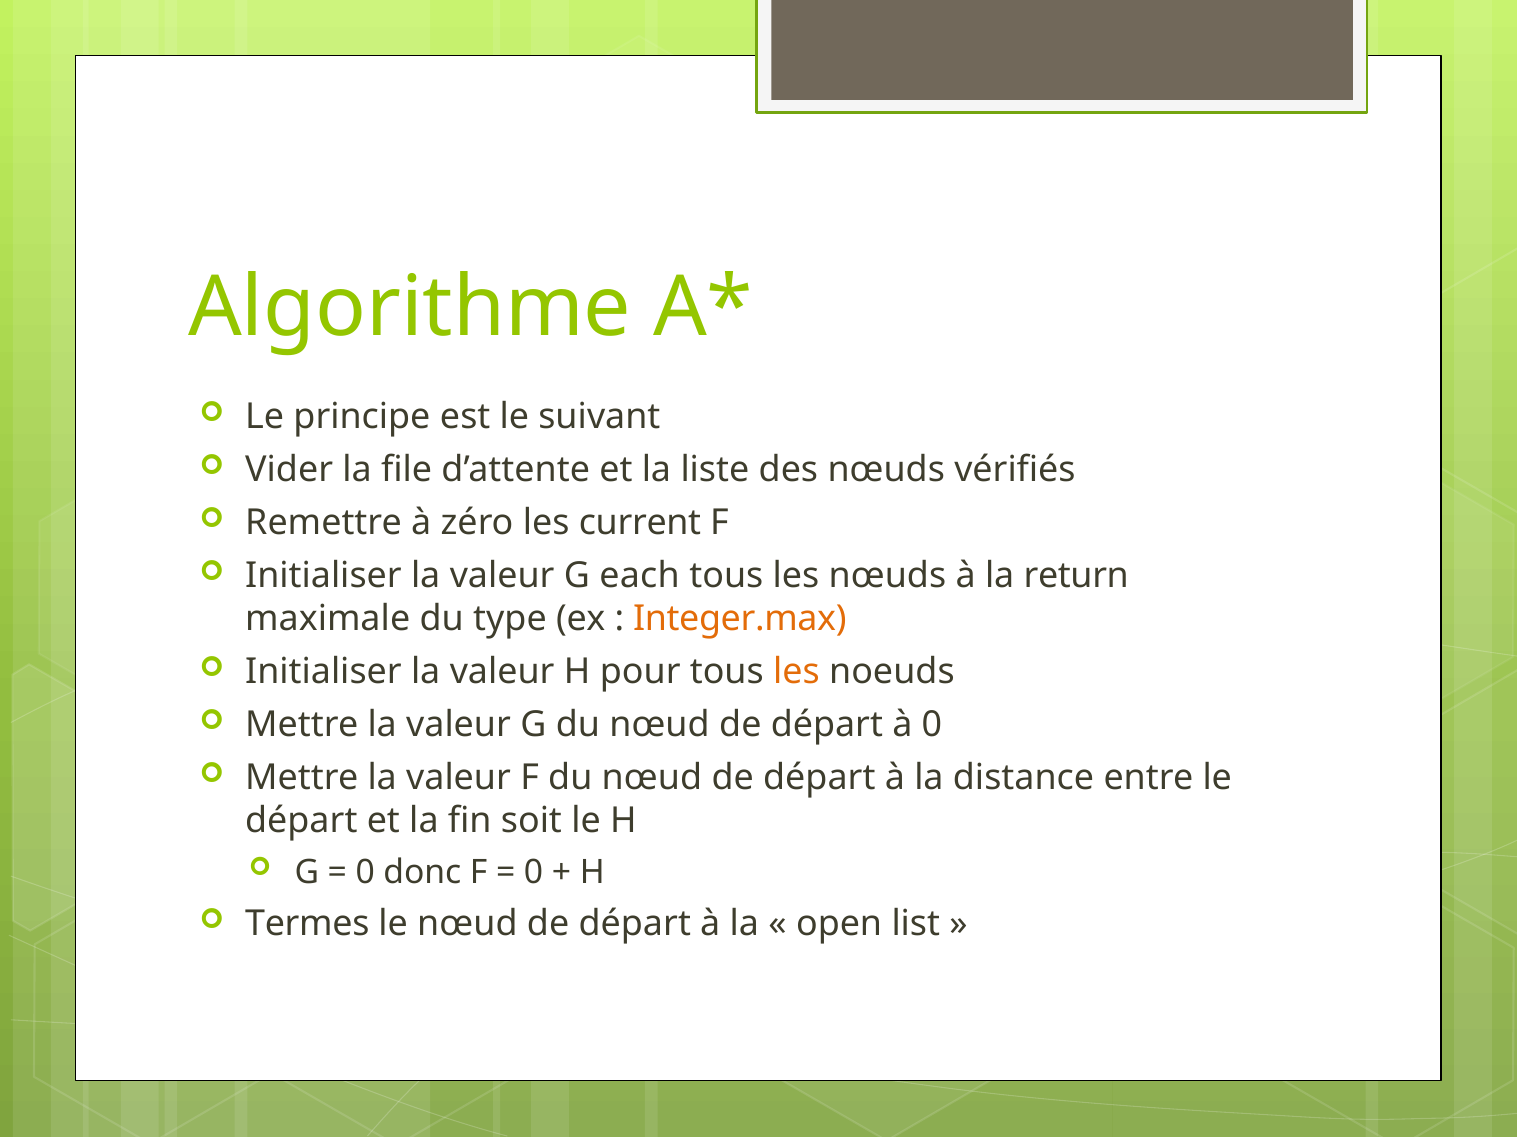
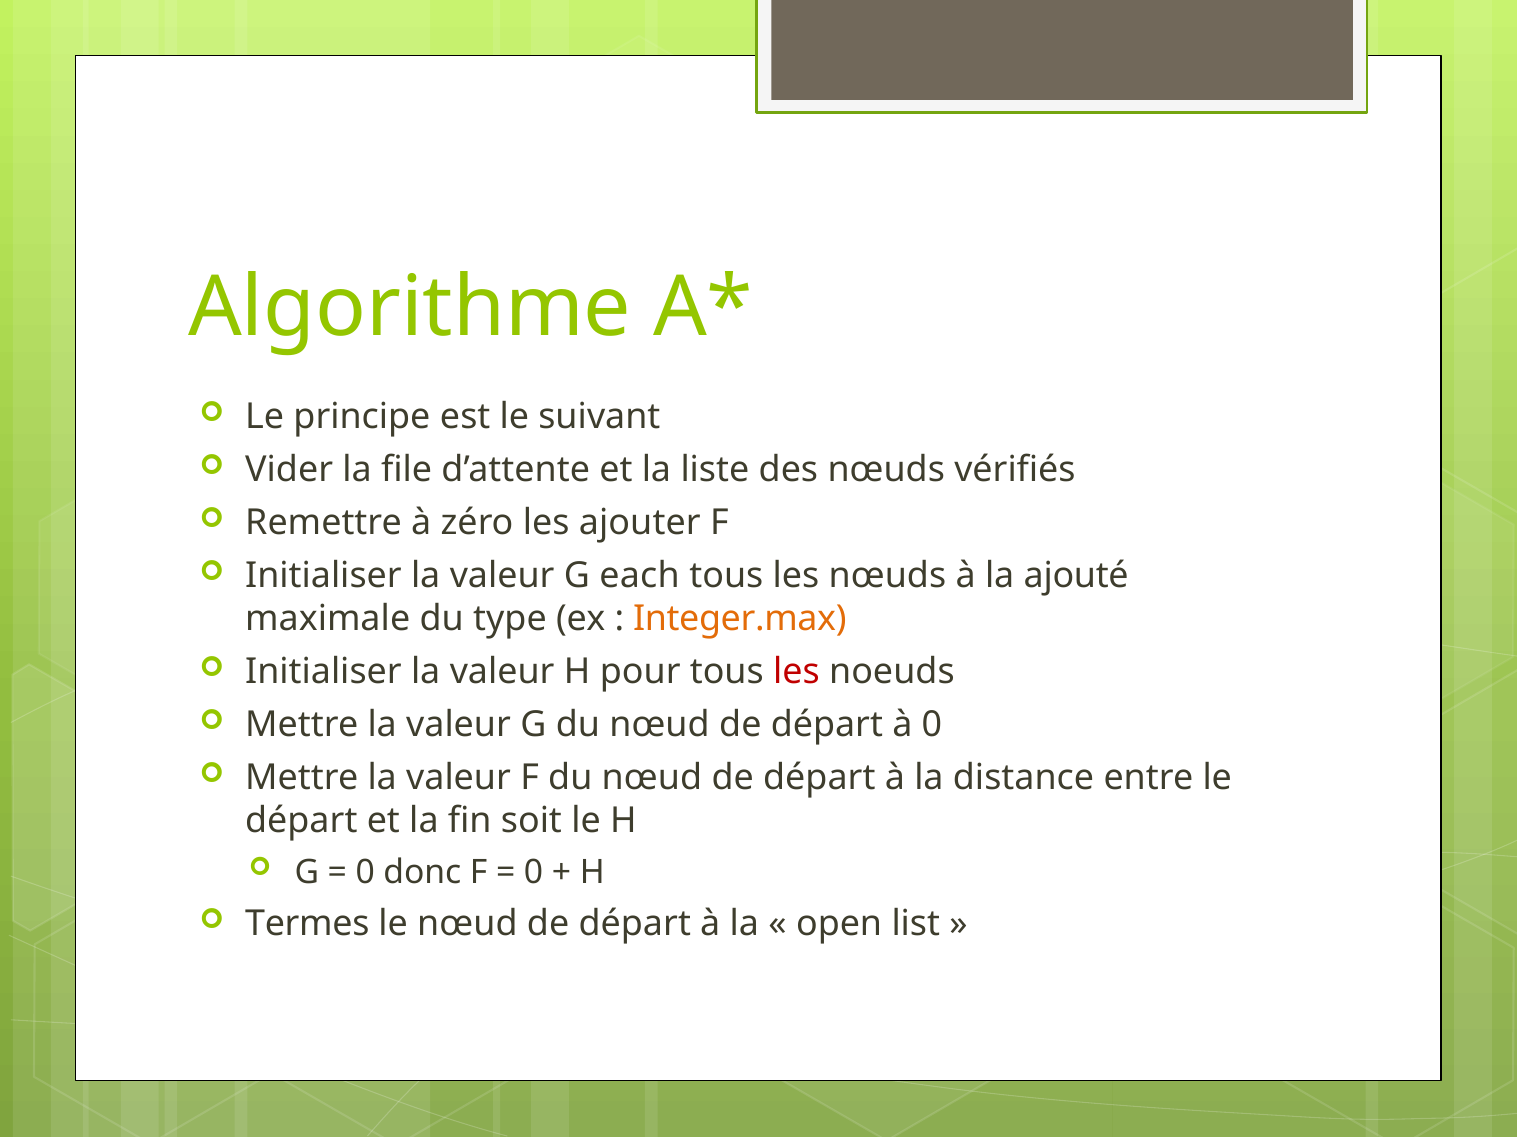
current: current -> ajouter
return: return -> ajouté
les at (796, 672) colour: orange -> red
